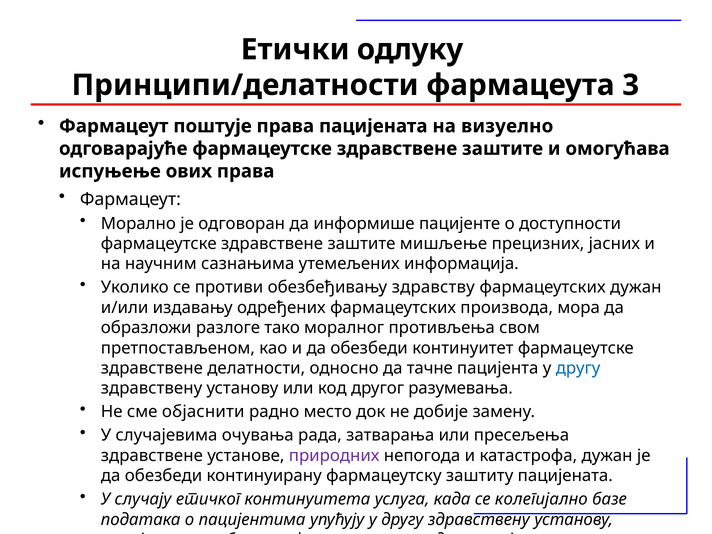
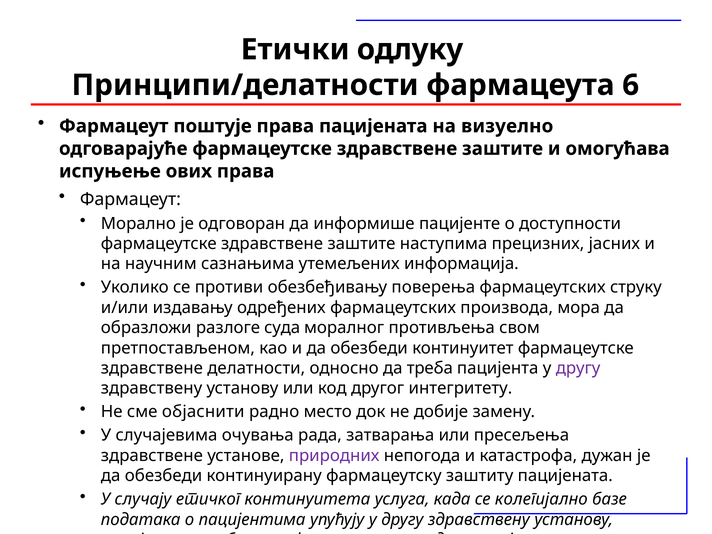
3: 3 -> 6
мишљење: мишљење -> наступима
здравству: здравству -> поверења
фармацеутских дужан: дужан -> струку
тако: тако -> суда
тачне: тачне -> треба
другу at (578, 368) colour: blue -> purple
разумевања: разумевања -> интегритету
